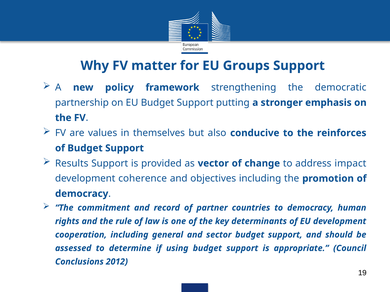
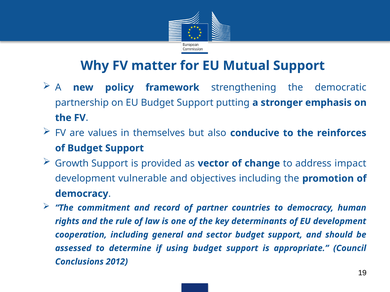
Groups: Groups -> Mutual
Results: Results -> Growth
coherence: coherence -> vulnerable
